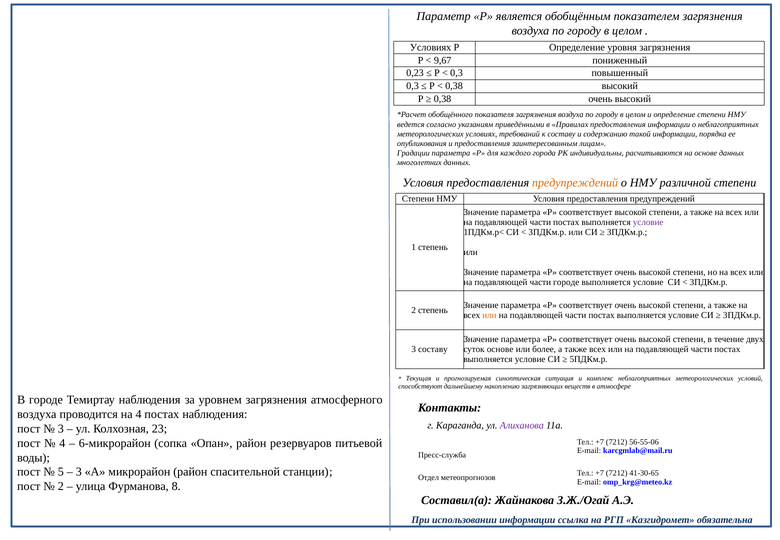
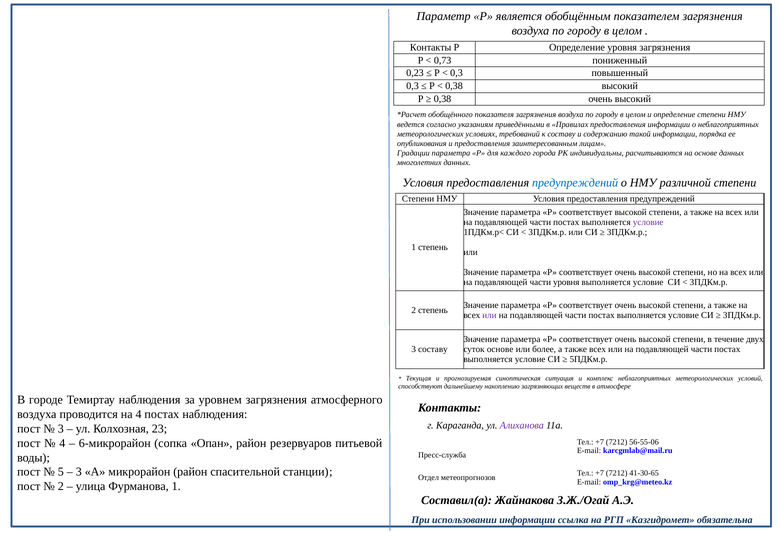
Условиях at (431, 47): Условиях -> Контакты
9,67: 9,67 -> 0,73
предупреждений at (575, 183) colour: orange -> blue
части городе: городе -> уровня
или at (489, 315) colour: orange -> purple
Фурманова 8: 8 -> 1
